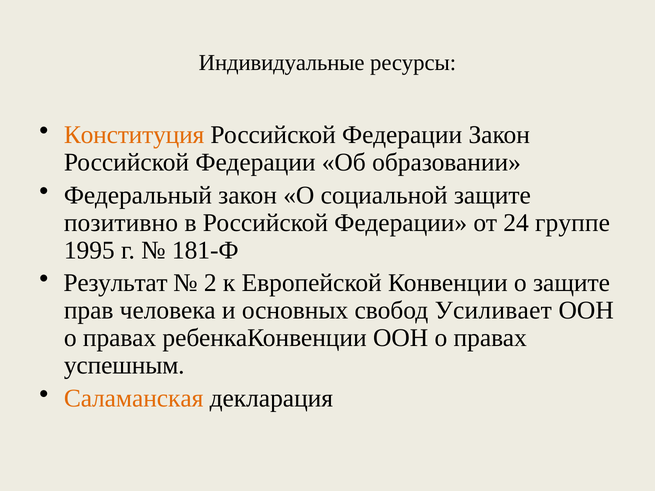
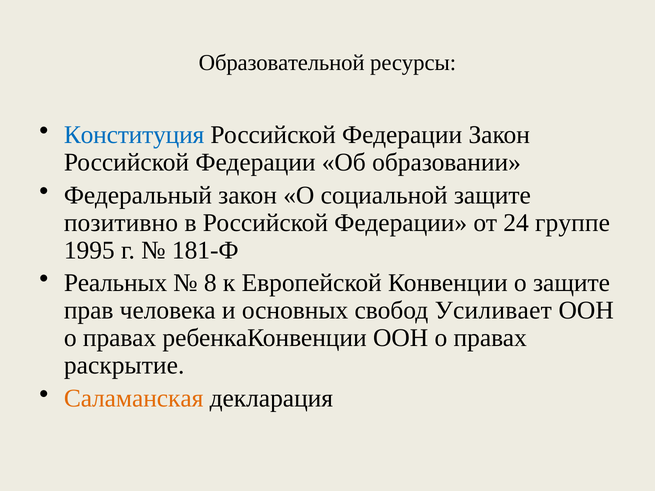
Индивидуальные: Индивидуальные -> Образовательной
Конституция colour: orange -> blue
Результат: Результат -> Реальных
2: 2 -> 8
успешным: успешным -> раскрытие
